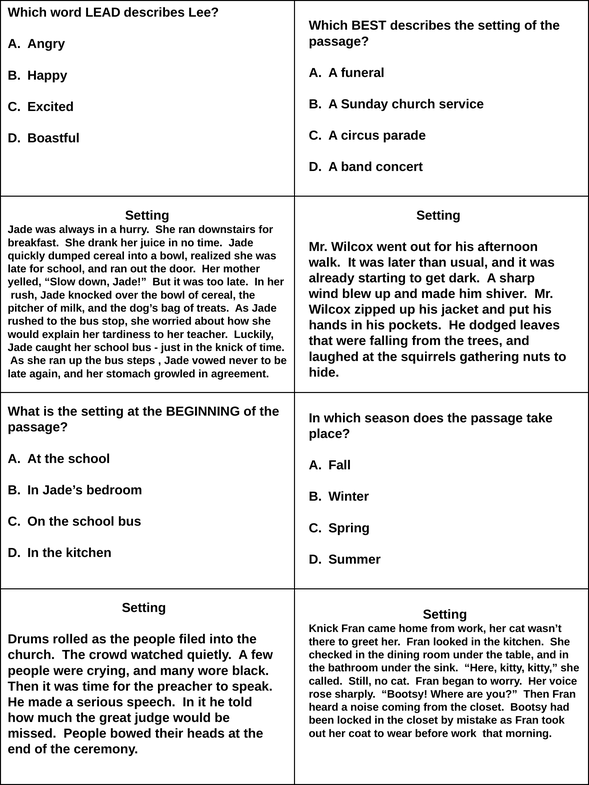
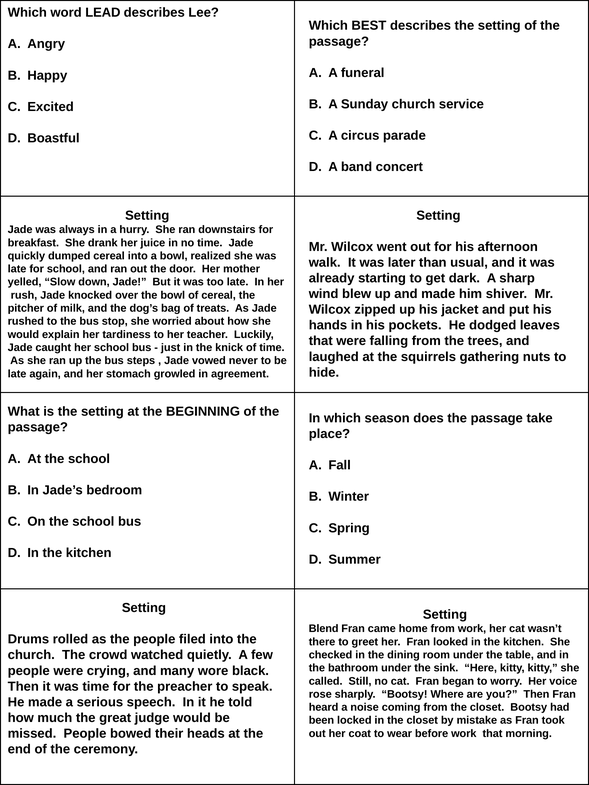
Knick at (324, 629): Knick -> Blend
